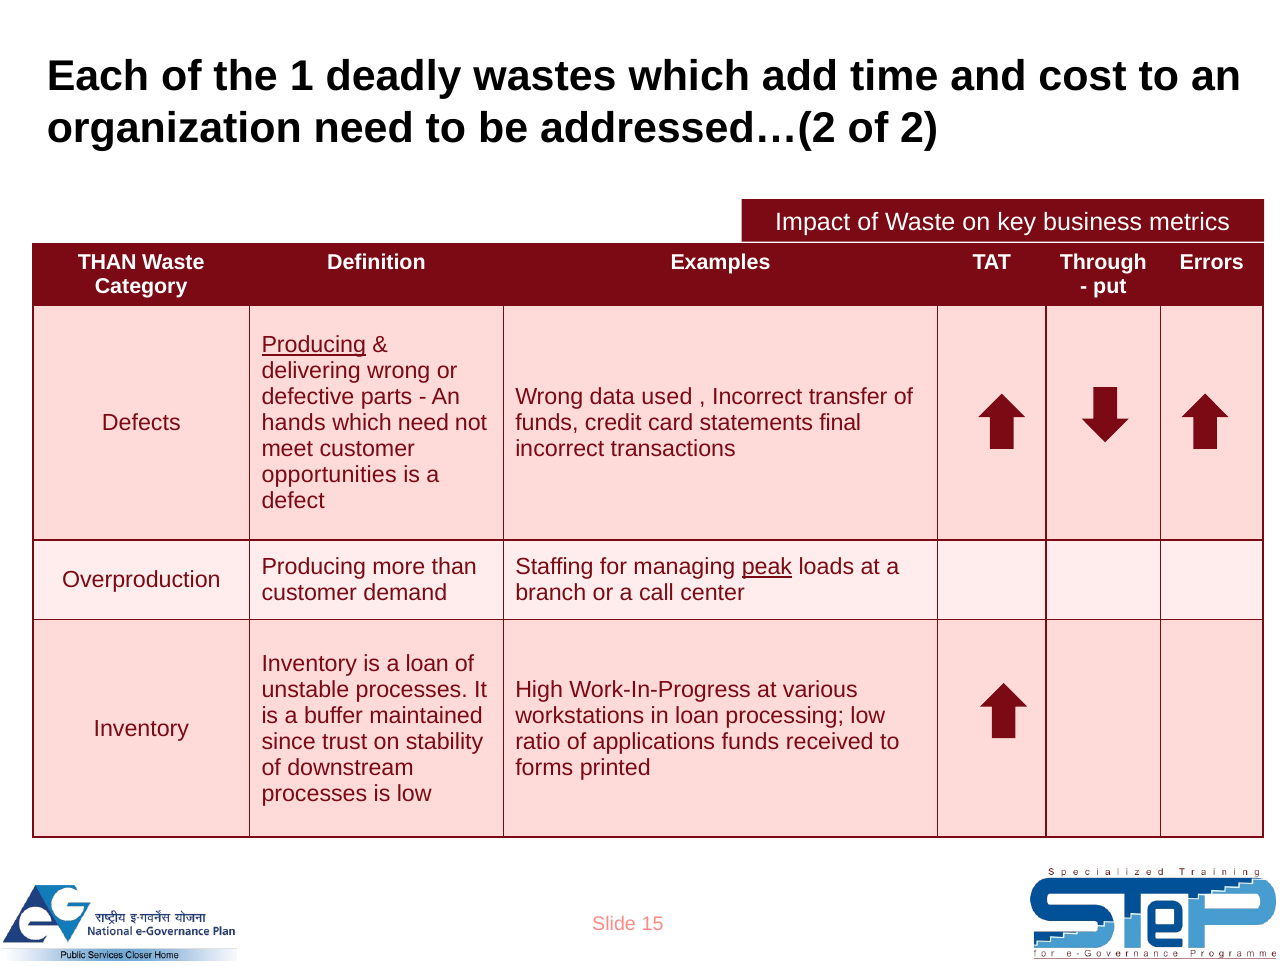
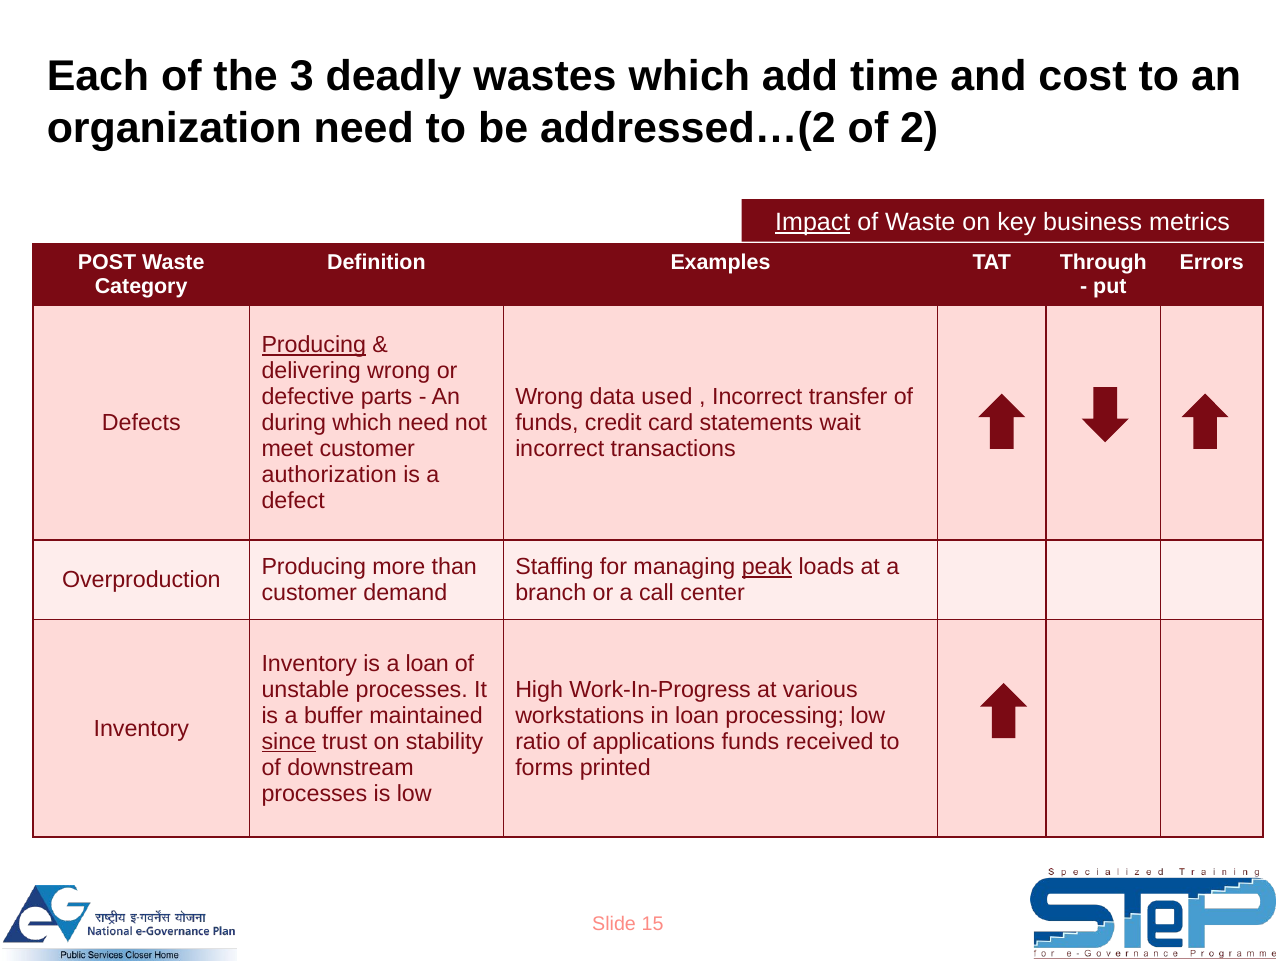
1: 1 -> 3
Impact underline: none -> present
THAN at (107, 263): THAN -> POST
hands: hands -> during
final: final -> wait
opportunities: opportunities -> authorization
since underline: none -> present
